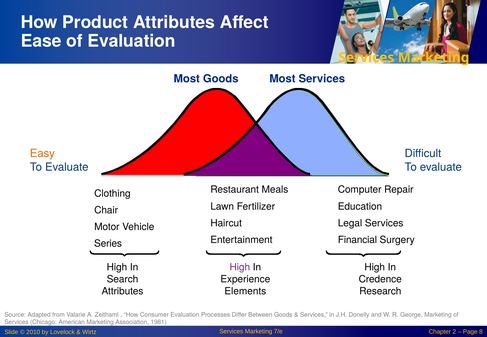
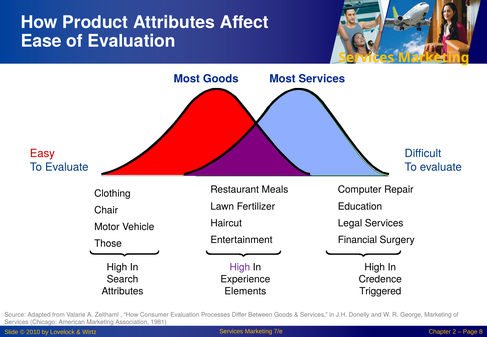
Easy colour: orange -> red
Series: Series -> Those
Research: Research -> Triggered
